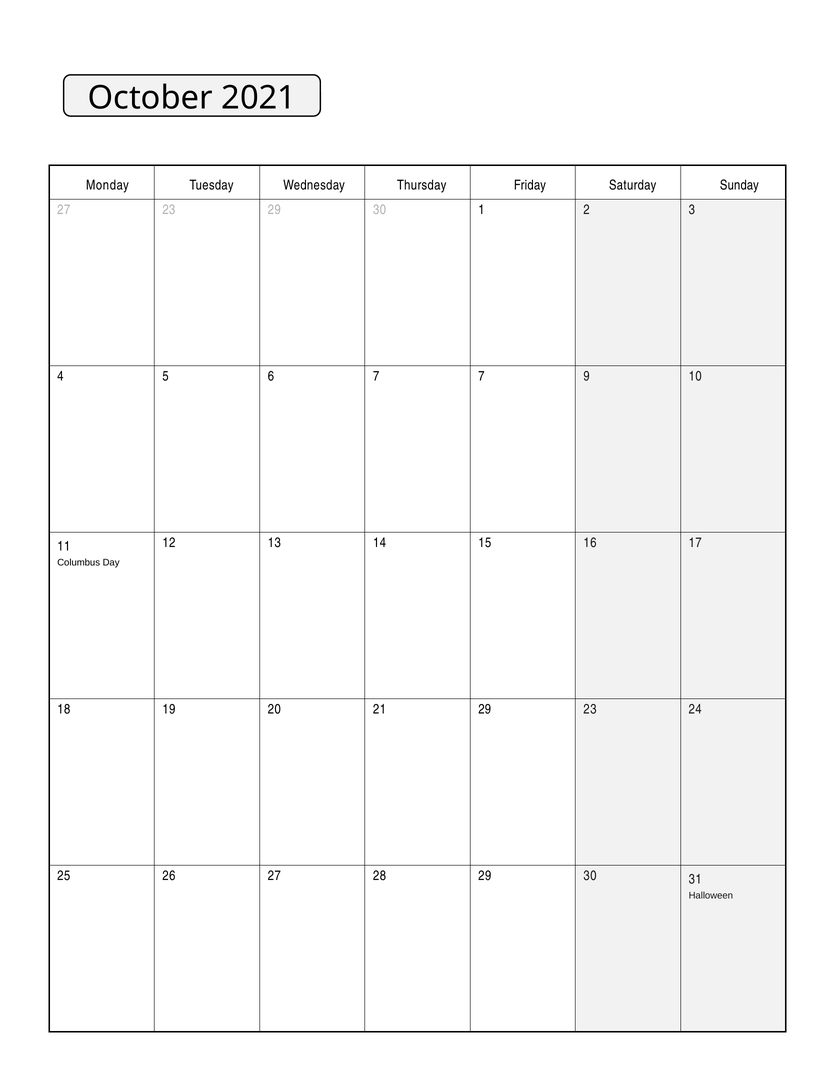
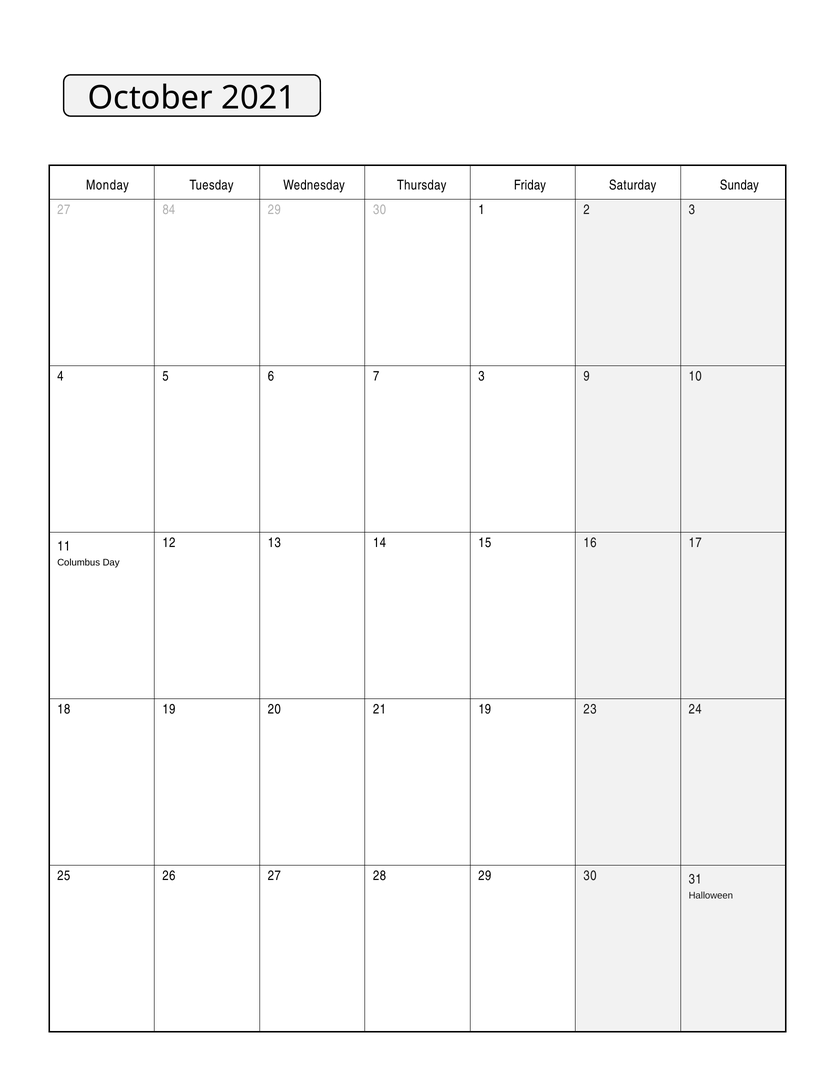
27 23: 23 -> 84
7 7: 7 -> 3
21 29: 29 -> 19
